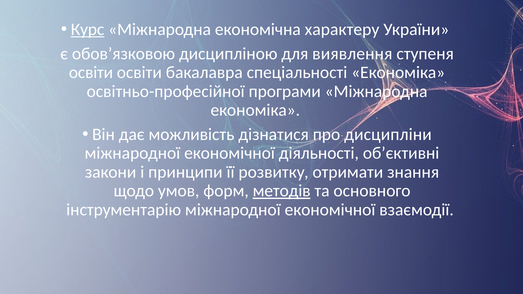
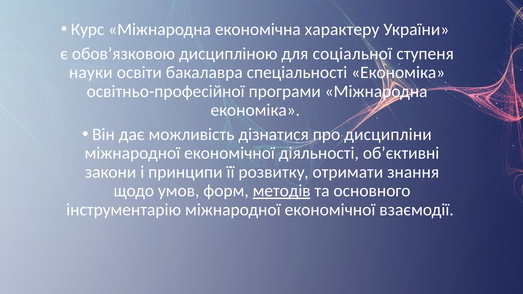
Курс underline: present -> none
виявлення: виявлення -> соціальної
освіти at (91, 72): освіти -> науки
